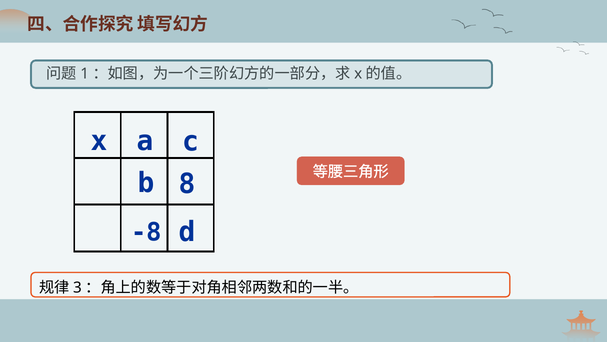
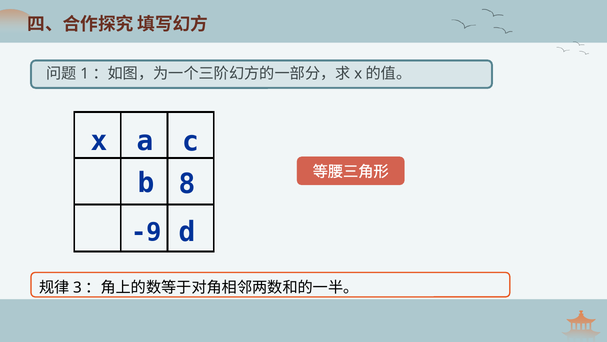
-8: -8 -> -9
